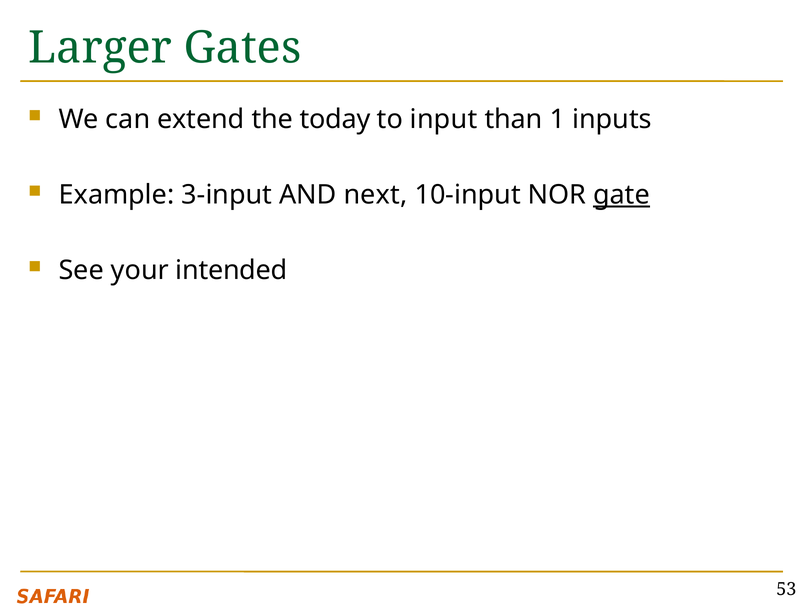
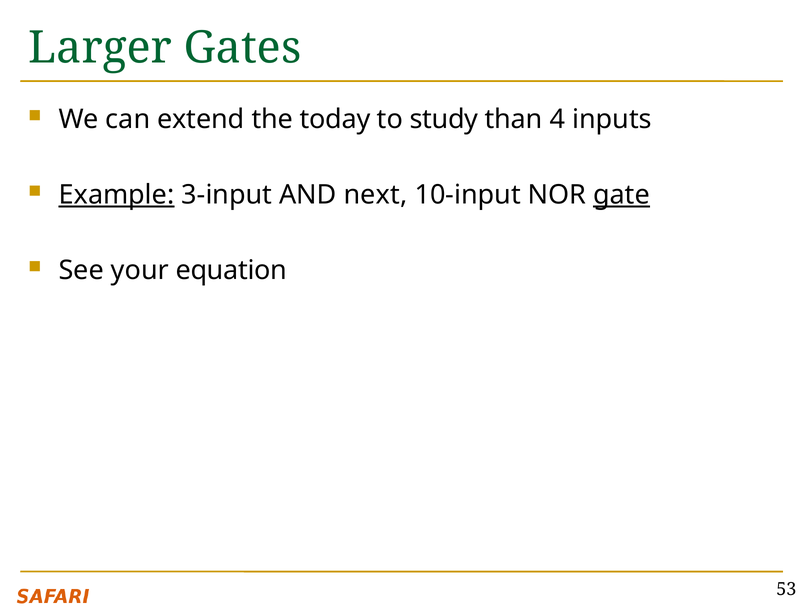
input: input -> study
1: 1 -> 4
Example underline: none -> present
intended: intended -> equation
